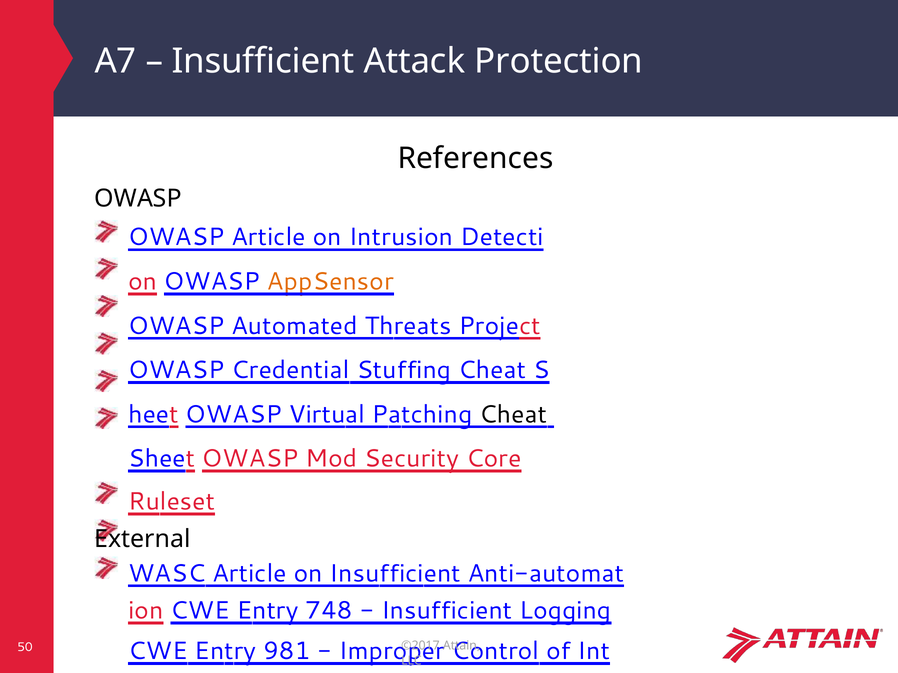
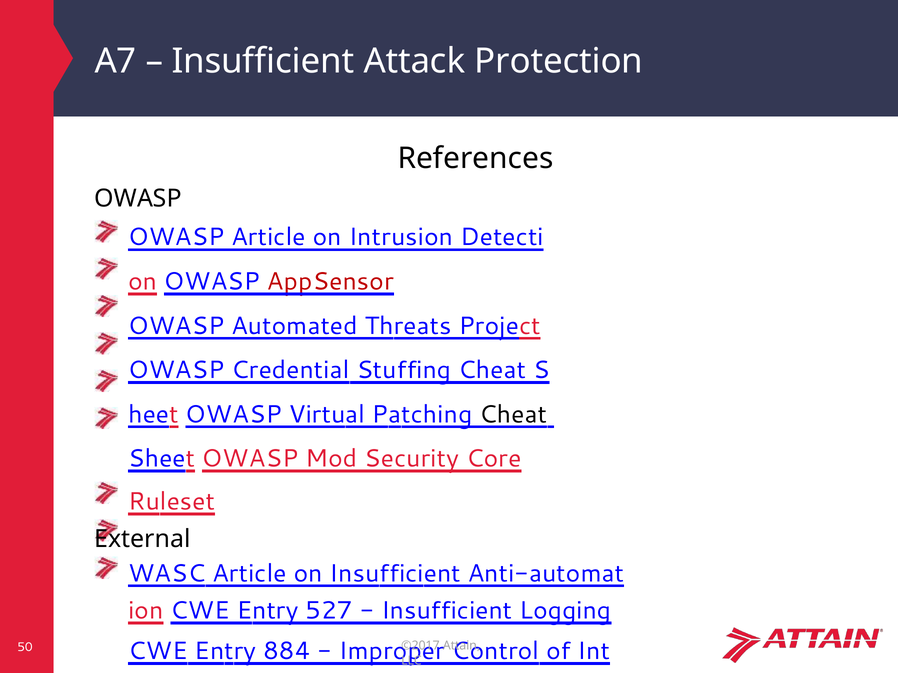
AppSensor colour: orange -> red
748: 748 -> 527
981: 981 -> 884
